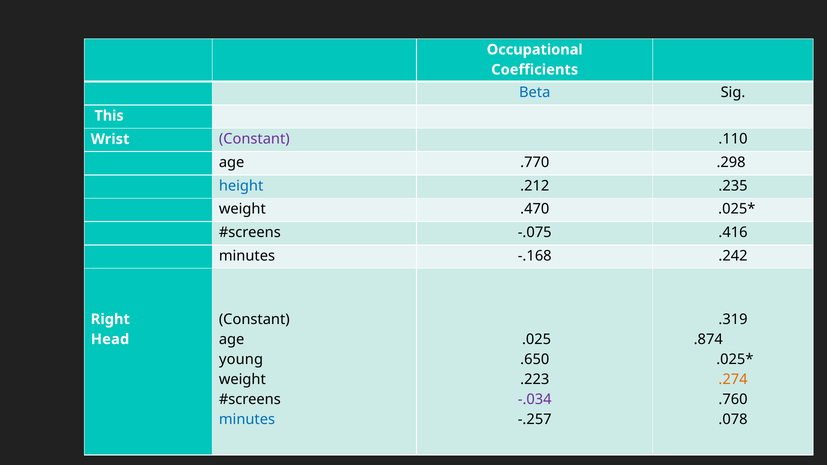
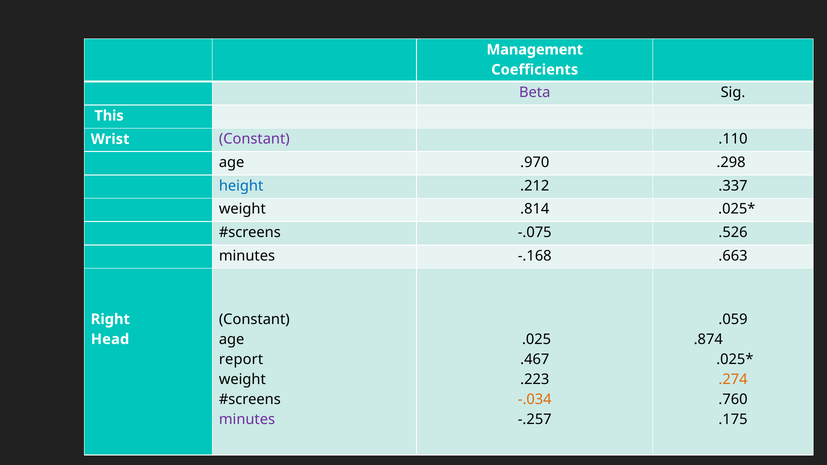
Occupational: Occupational -> Management
Beta colour: blue -> purple
.770: .770 -> .970
.235: .235 -> .337
.470: .470 -> .814
.416: .416 -> .526
.242: .242 -> .663
.319: .319 -> .059
young: young -> report
.650: .650 -> .467
-.034 colour: purple -> orange
minutes at (247, 420) colour: blue -> purple
.078: .078 -> .175
